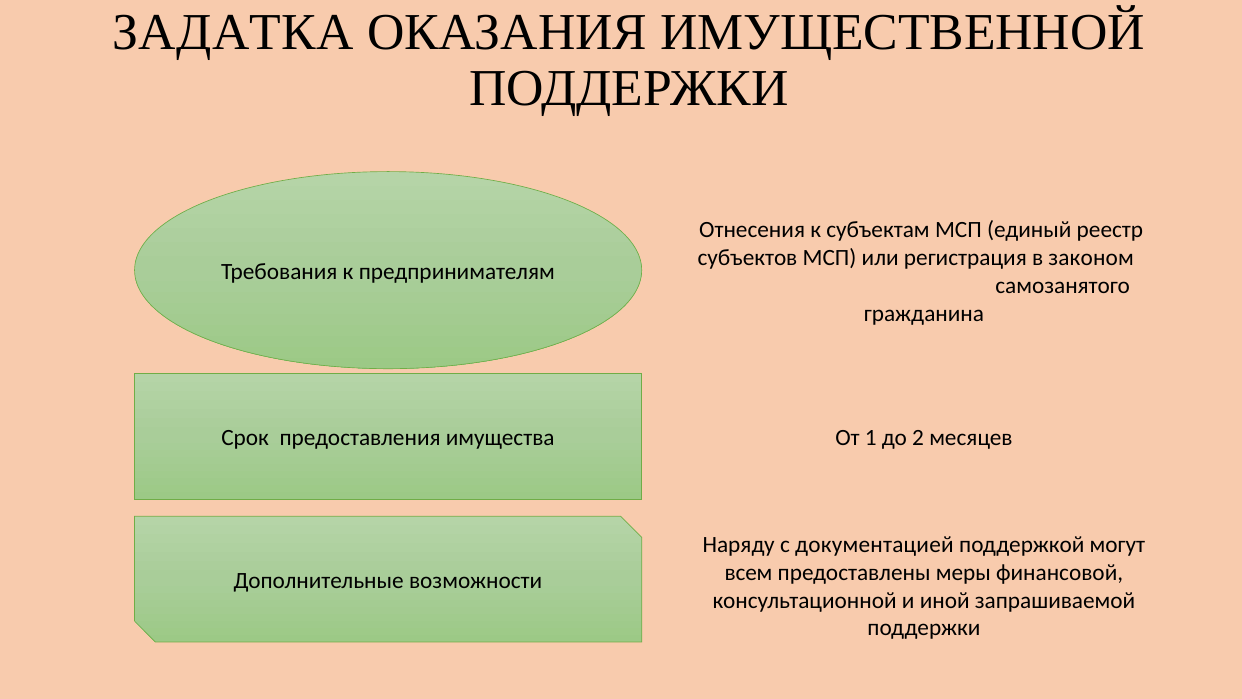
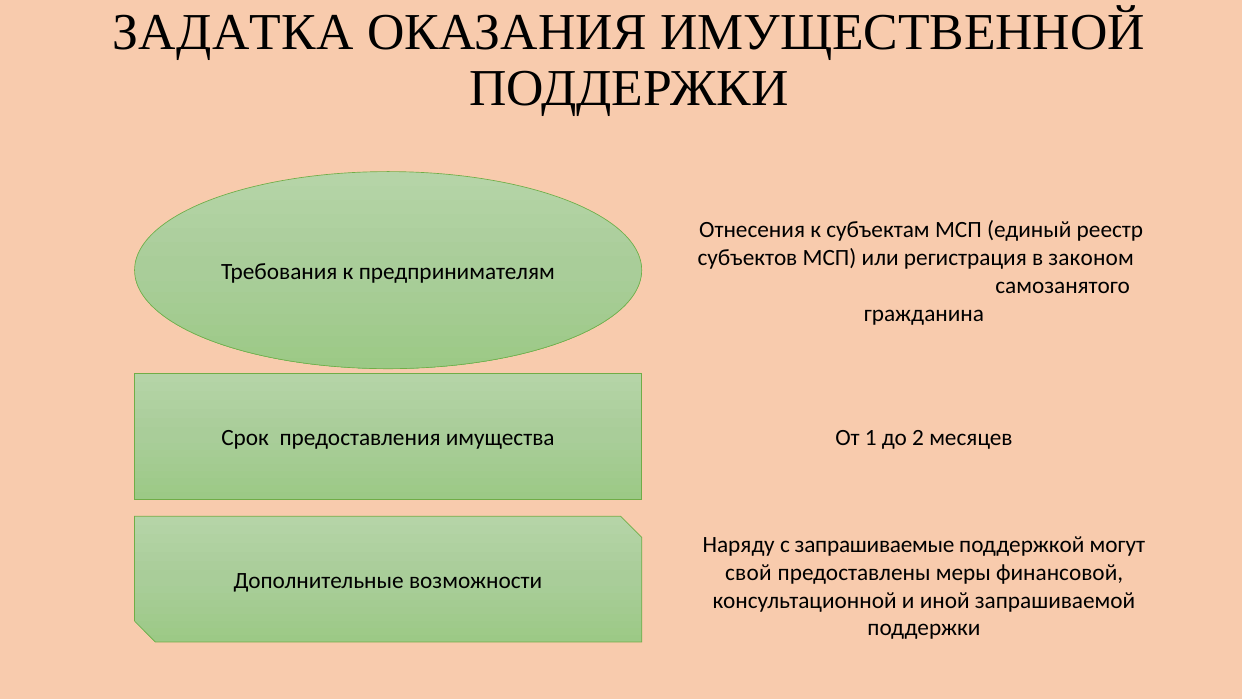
документацией: документацией -> запрашиваемые
всем: всем -> свой
